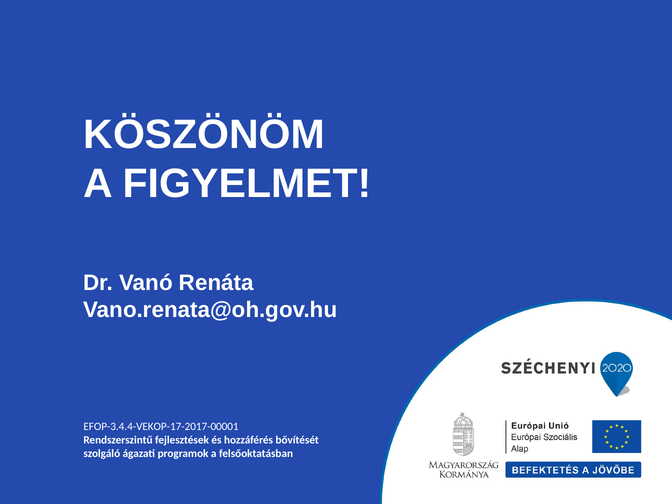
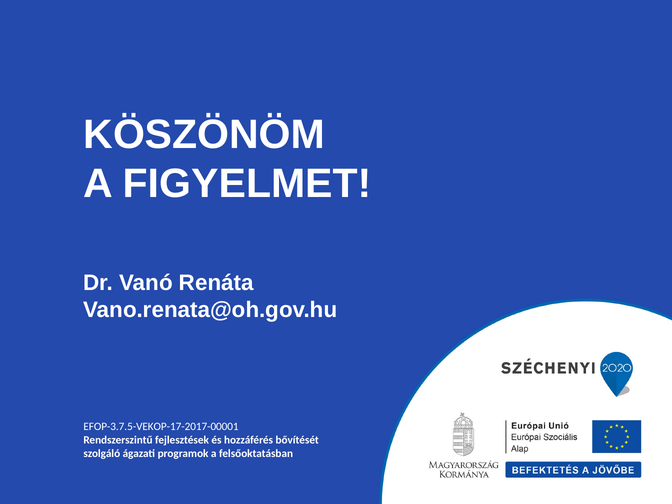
EFOP-3.4.4-VEKOP-17-2017-00001: EFOP-3.4.4-VEKOP-17-2017-00001 -> EFOP-3.7.5-VEKOP-17-2017-00001
